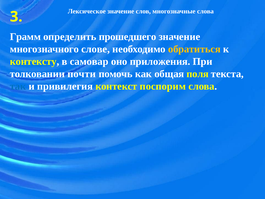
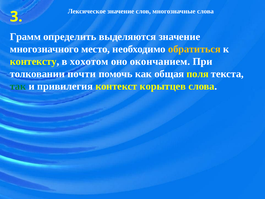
прошедшего: прошедшего -> выделяются
слове: слове -> место
самовар: самовар -> хохотом
приложения: приложения -> окончанием
так colour: blue -> green
поспорим: поспорим -> корытцев
